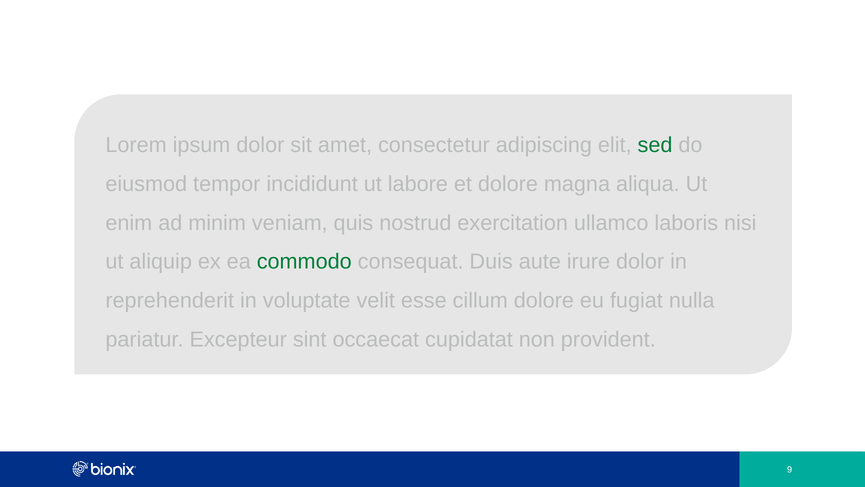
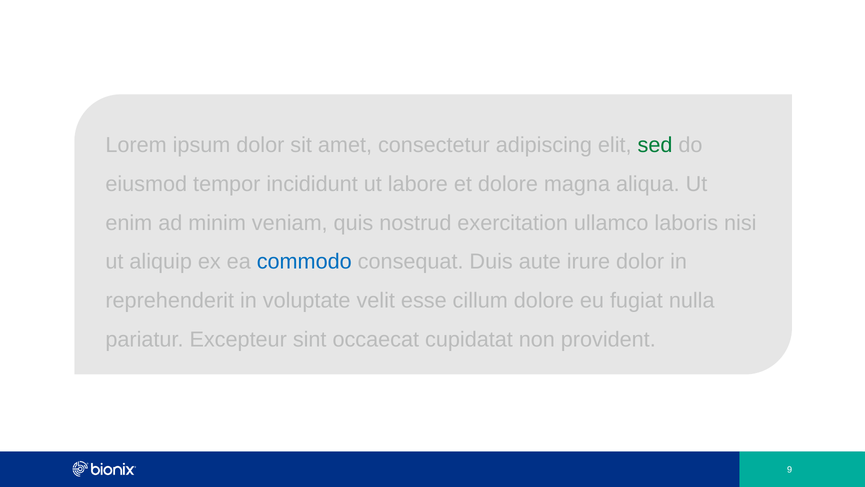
commodo colour: green -> blue
